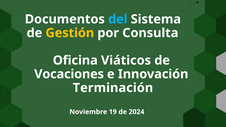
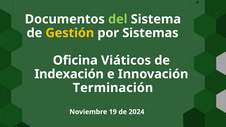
del colour: light blue -> light green
Consulta: Consulta -> Sistemas
Vocaciones: Vocaciones -> Indexación
